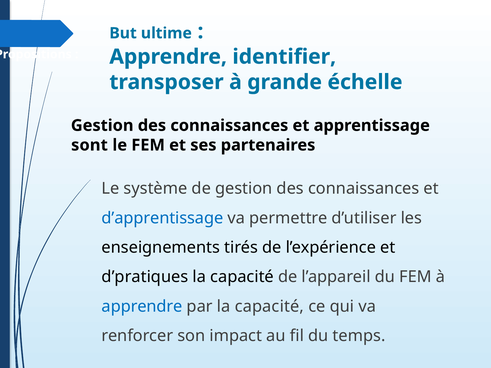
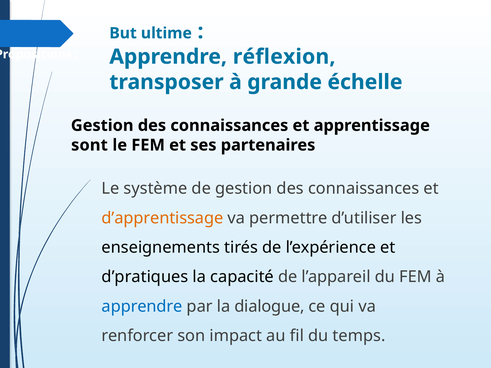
identifier: identifier -> réflexion
d’apprentissage colour: blue -> orange
par la capacité: capacité -> dialogue
